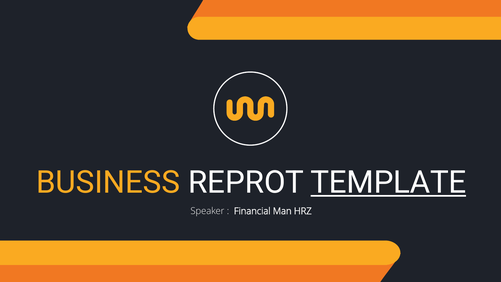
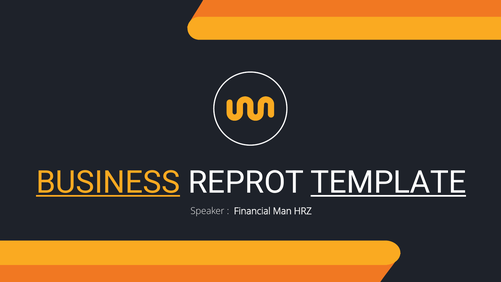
BUSINESS underline: none -> present
